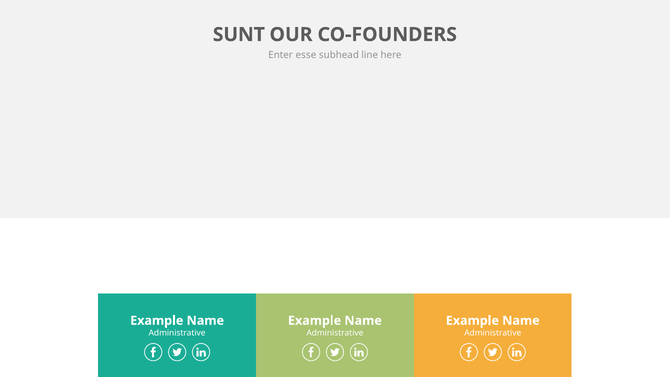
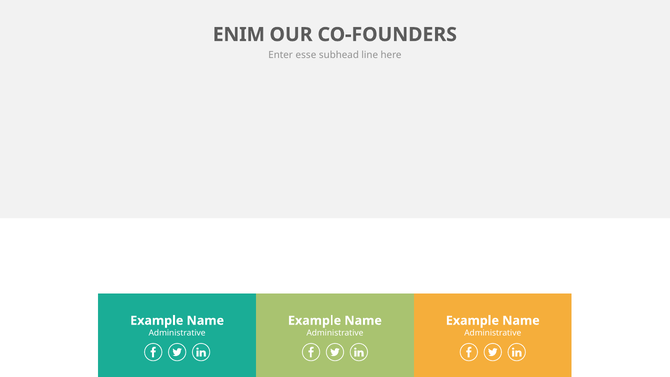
SUNT: SUNT -> ENIM
